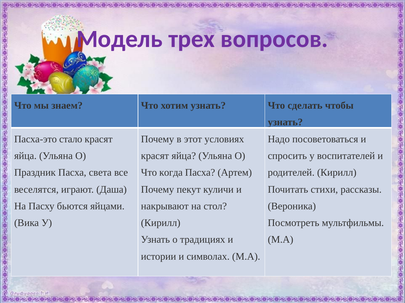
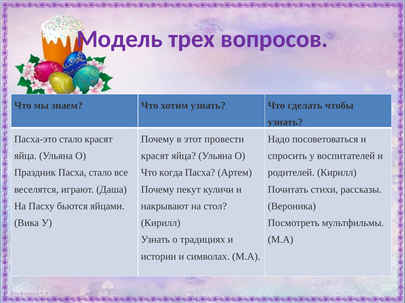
условиях: условиях -> провести
Пасха света: света -> стало
